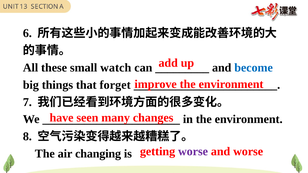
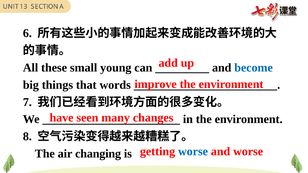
watch: watch -> young
forget: forget -> words
worse at (193, 152) colour: purple -> blue
